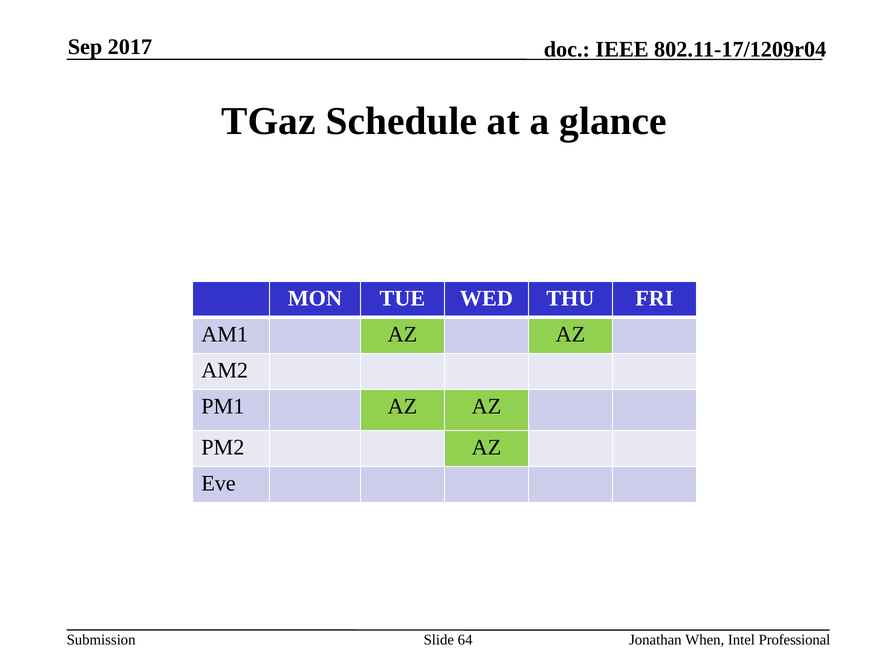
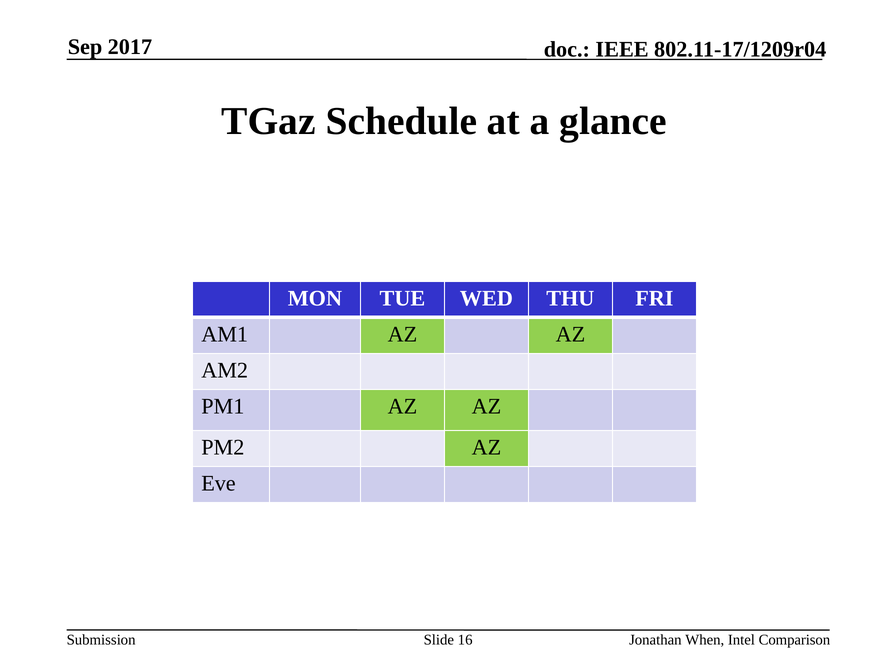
64: 64 -> 16
Professional: Professional -> Comparison
